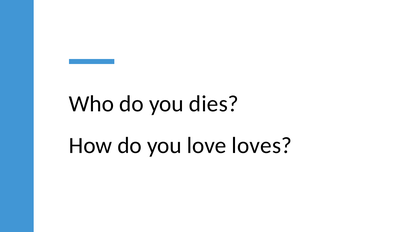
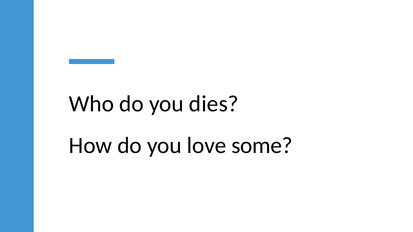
loves: loves -> some
